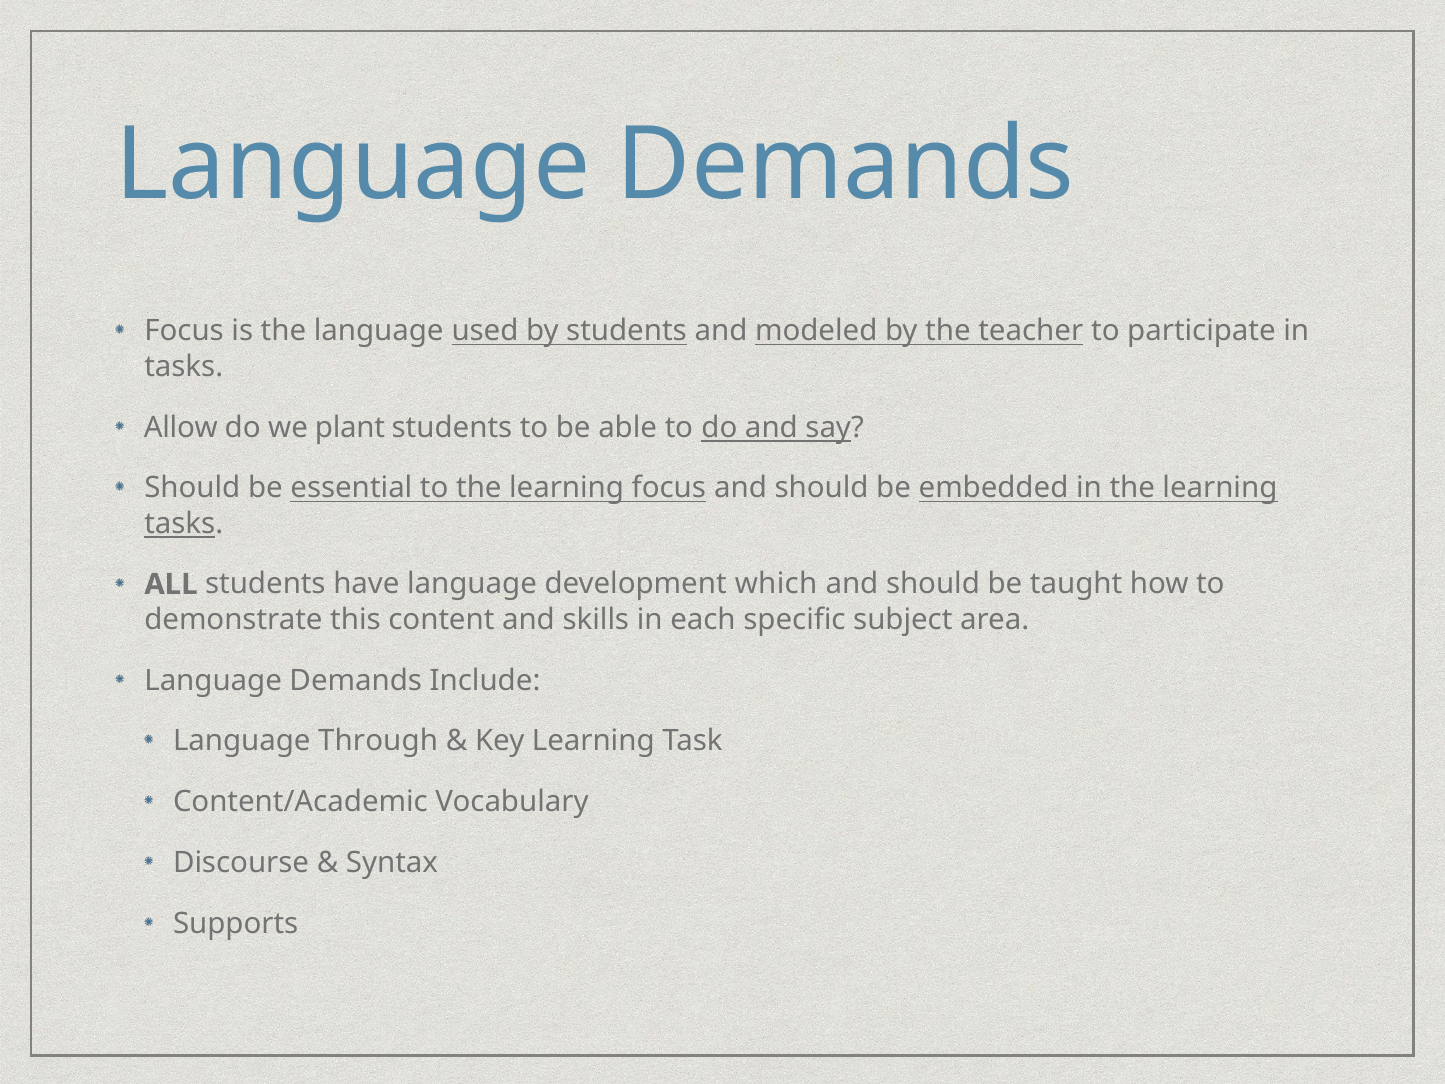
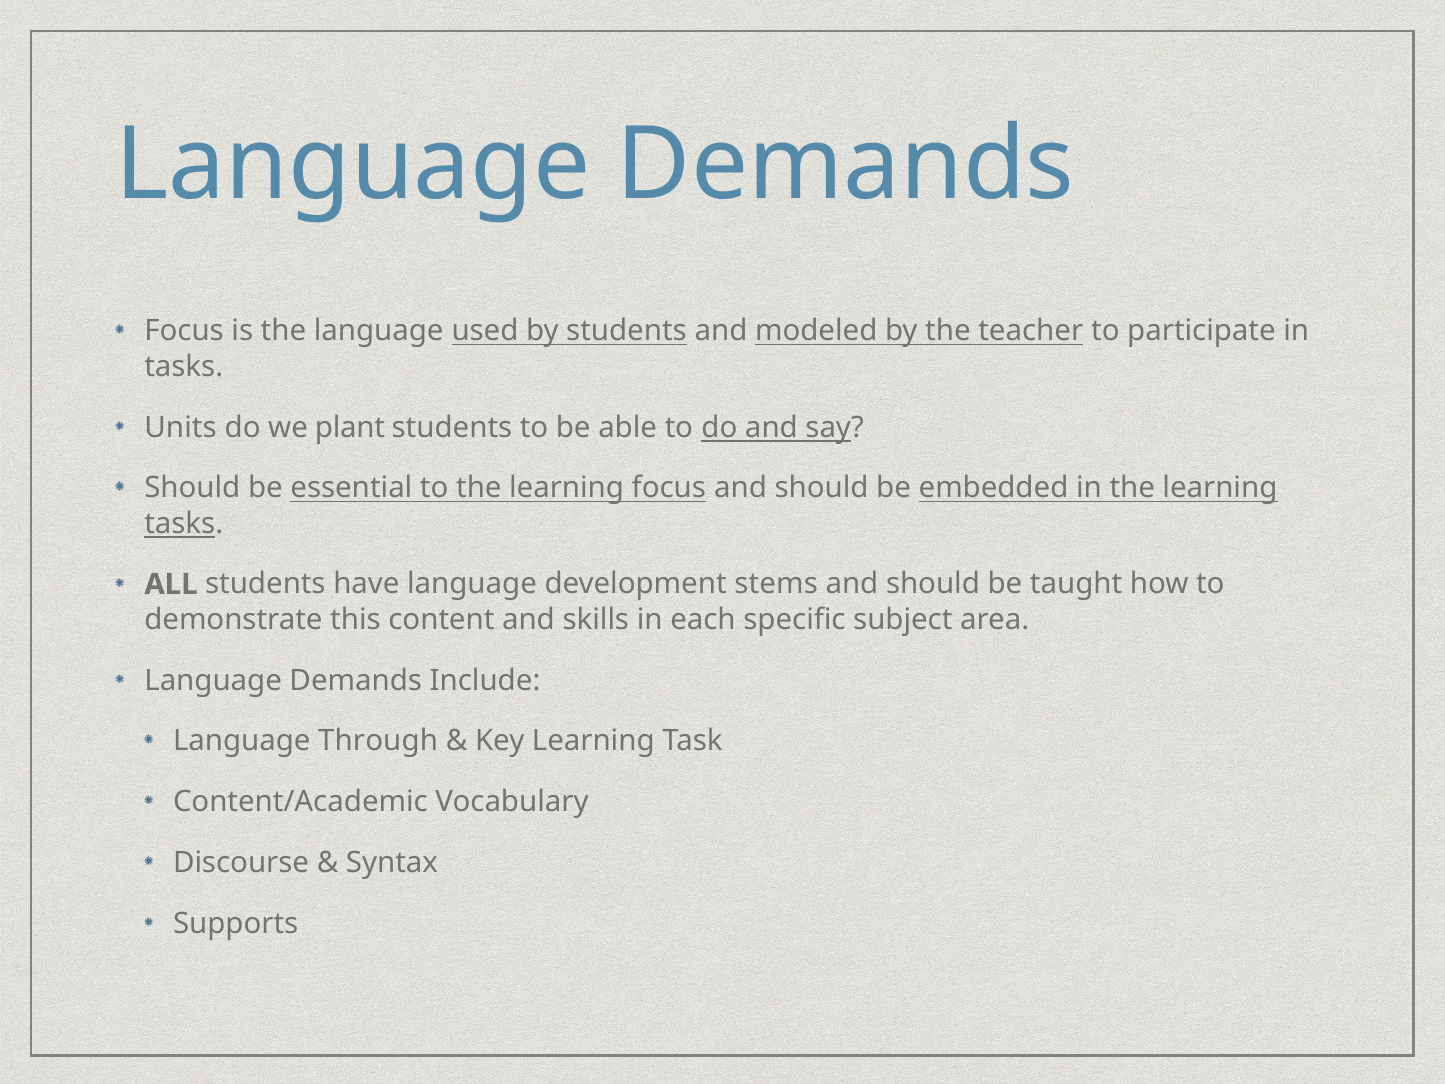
Allow: Allow -> Units
which: which -> stems
